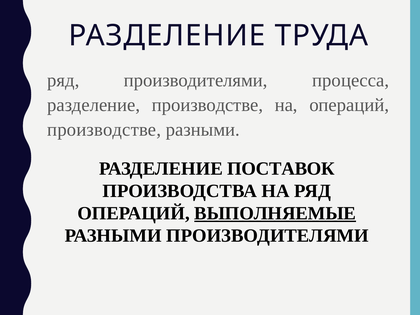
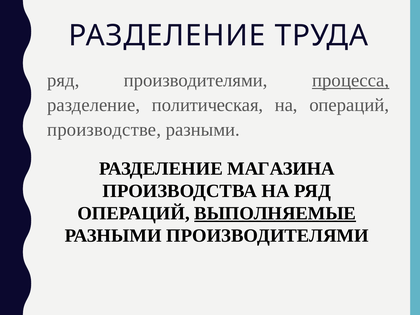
процесса underline: none -> present
разделение производстве: производстве -> политическая
ПОСТАВОК: ПОСТАВОК -> МАГАЗИНА
